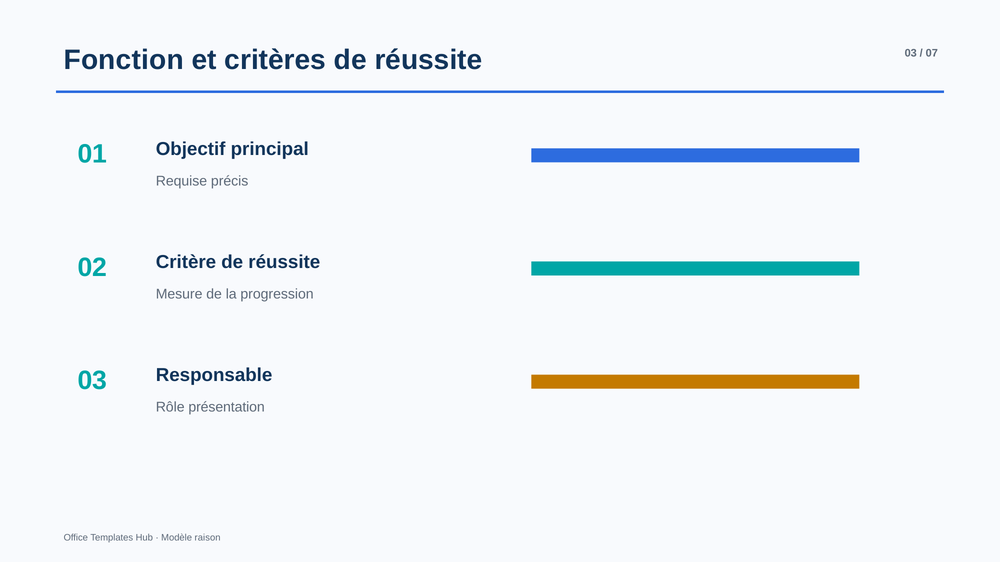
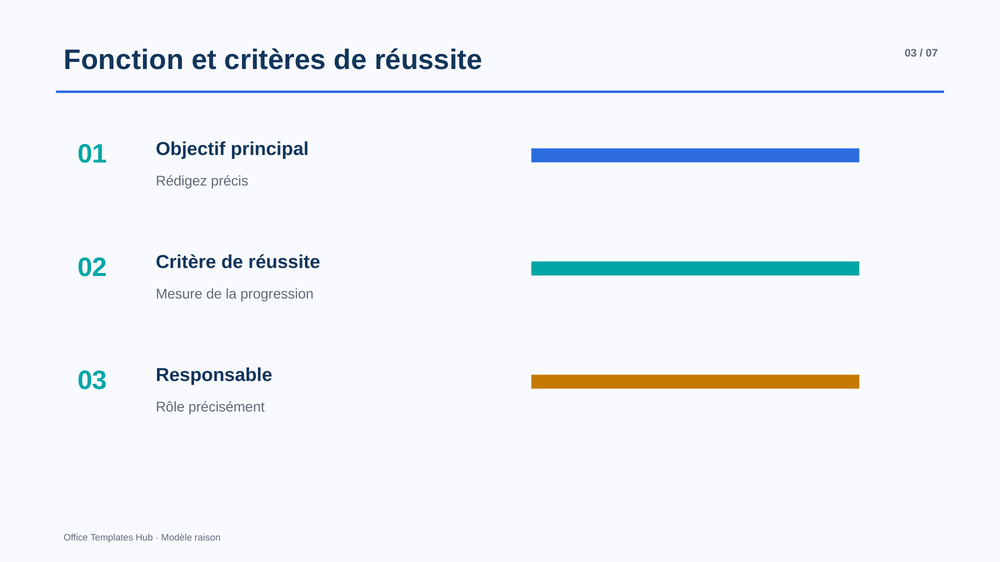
Requise: Requise -> Rédigez
présentation: présentation -> précisément
